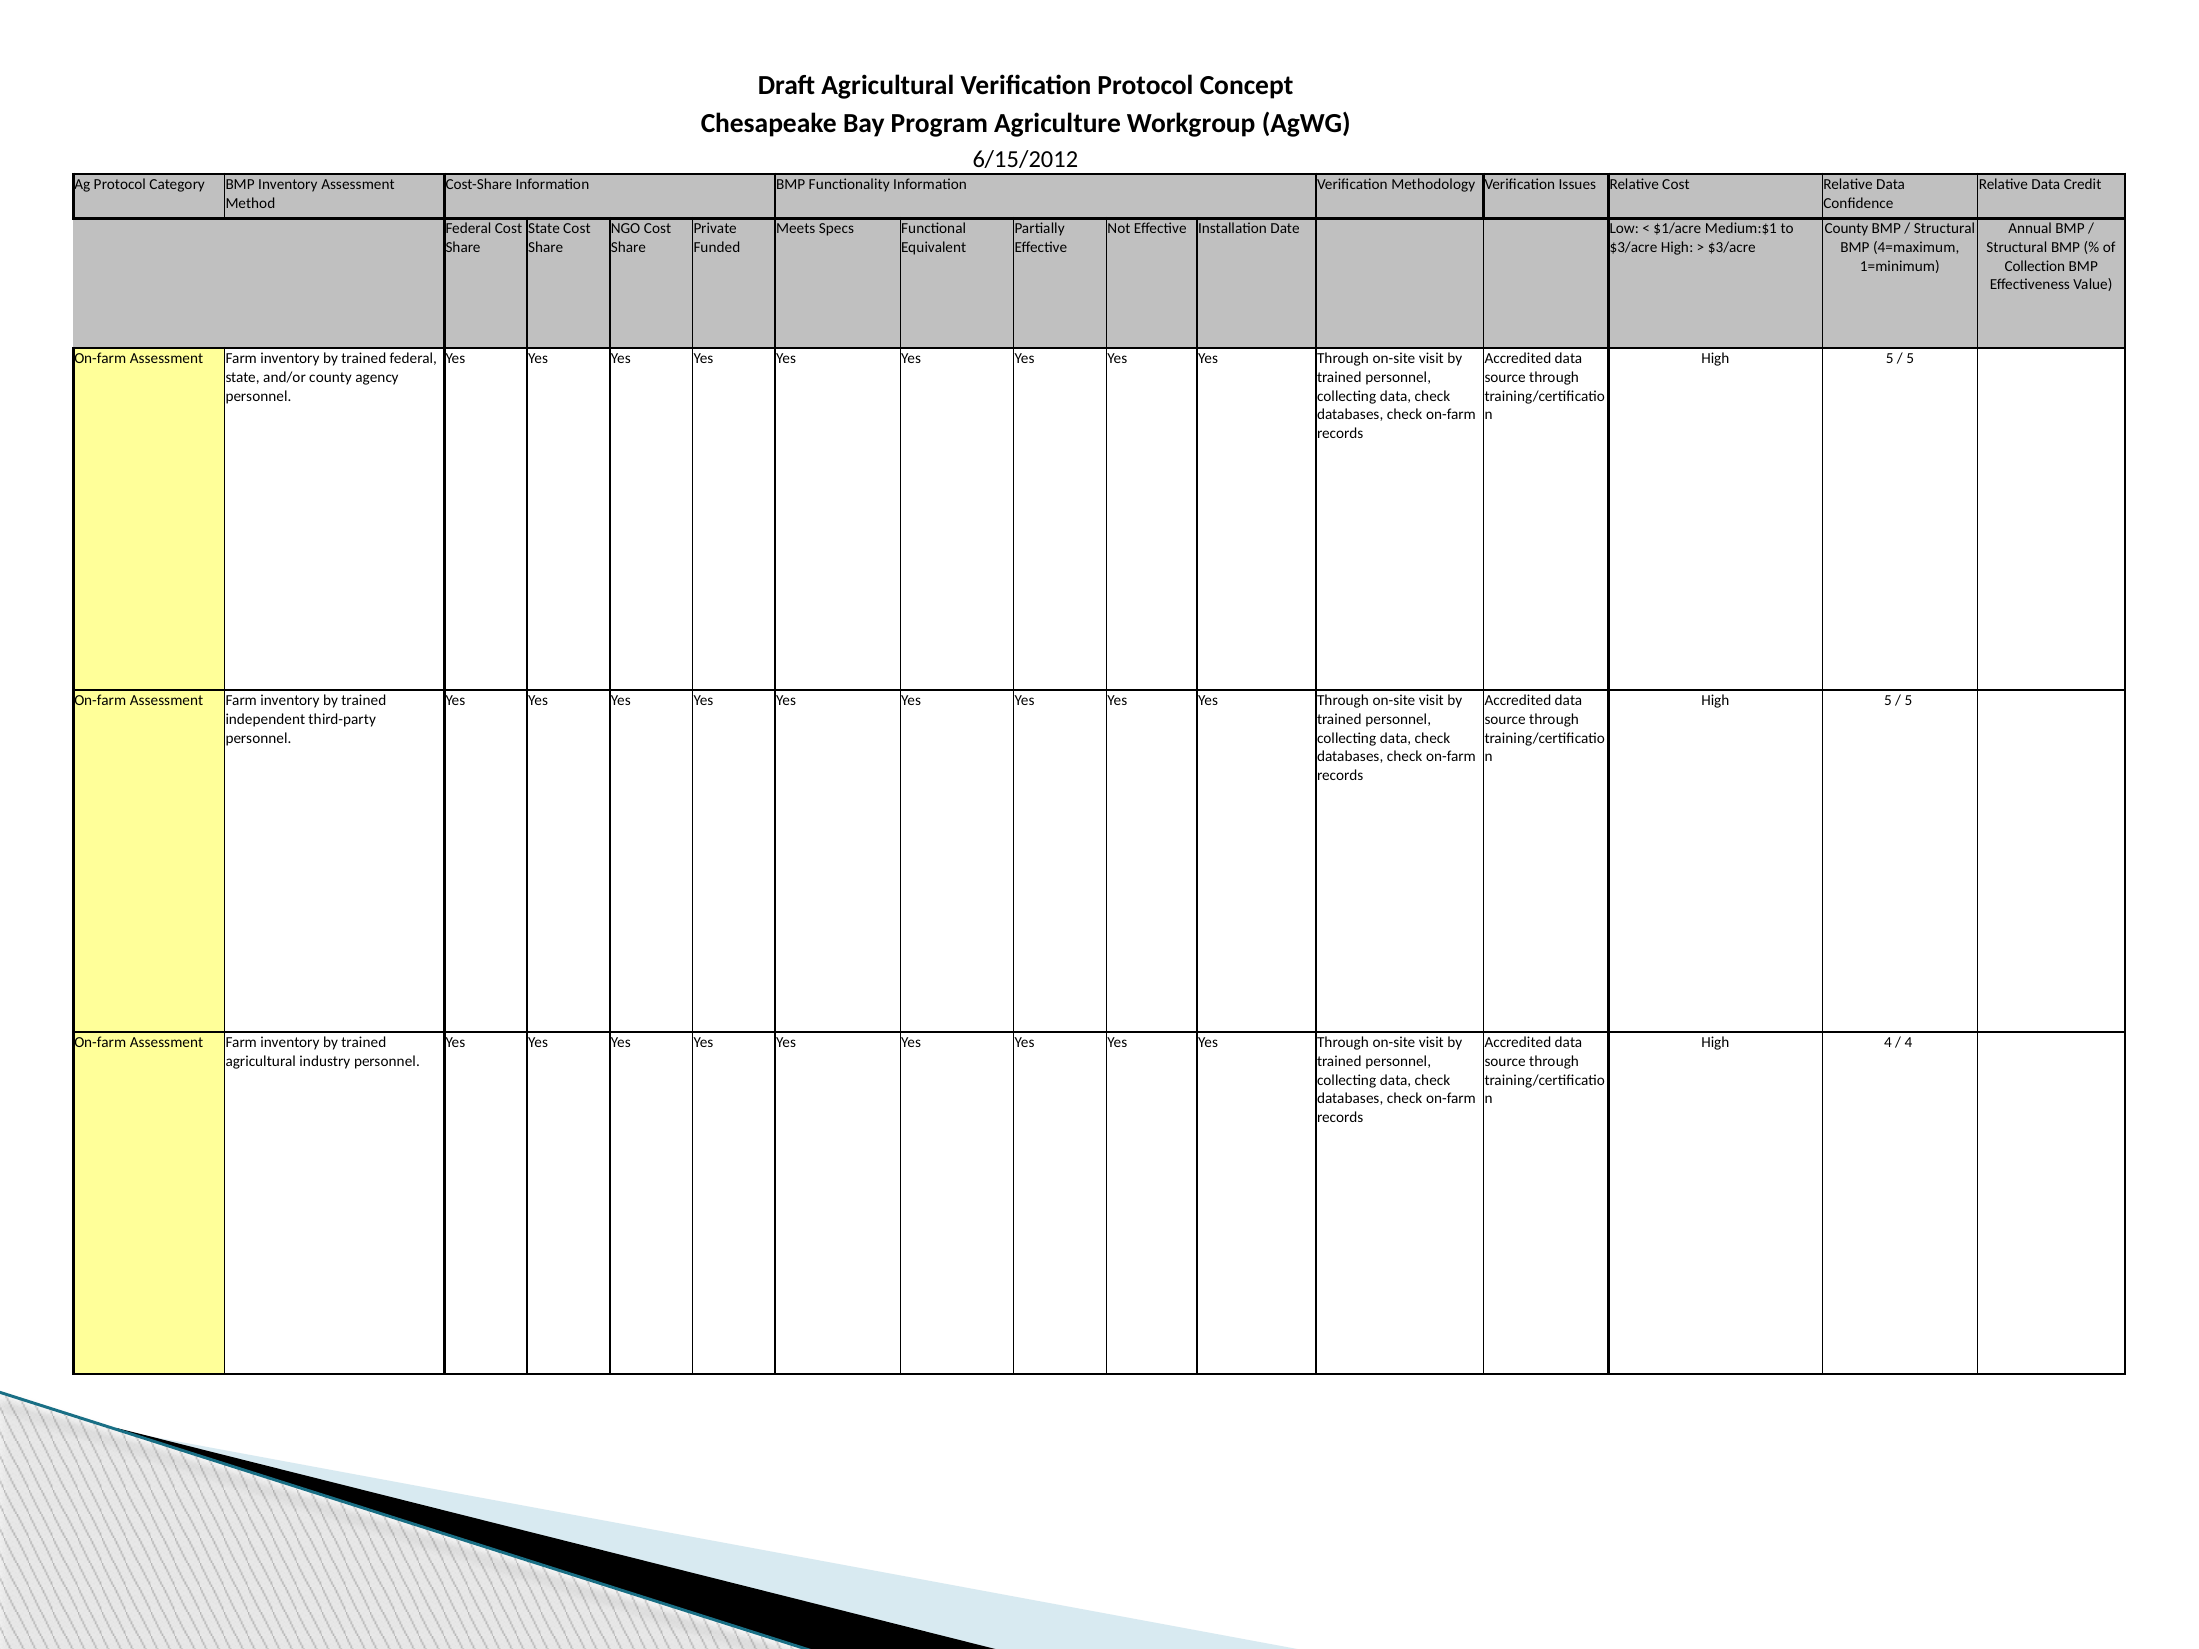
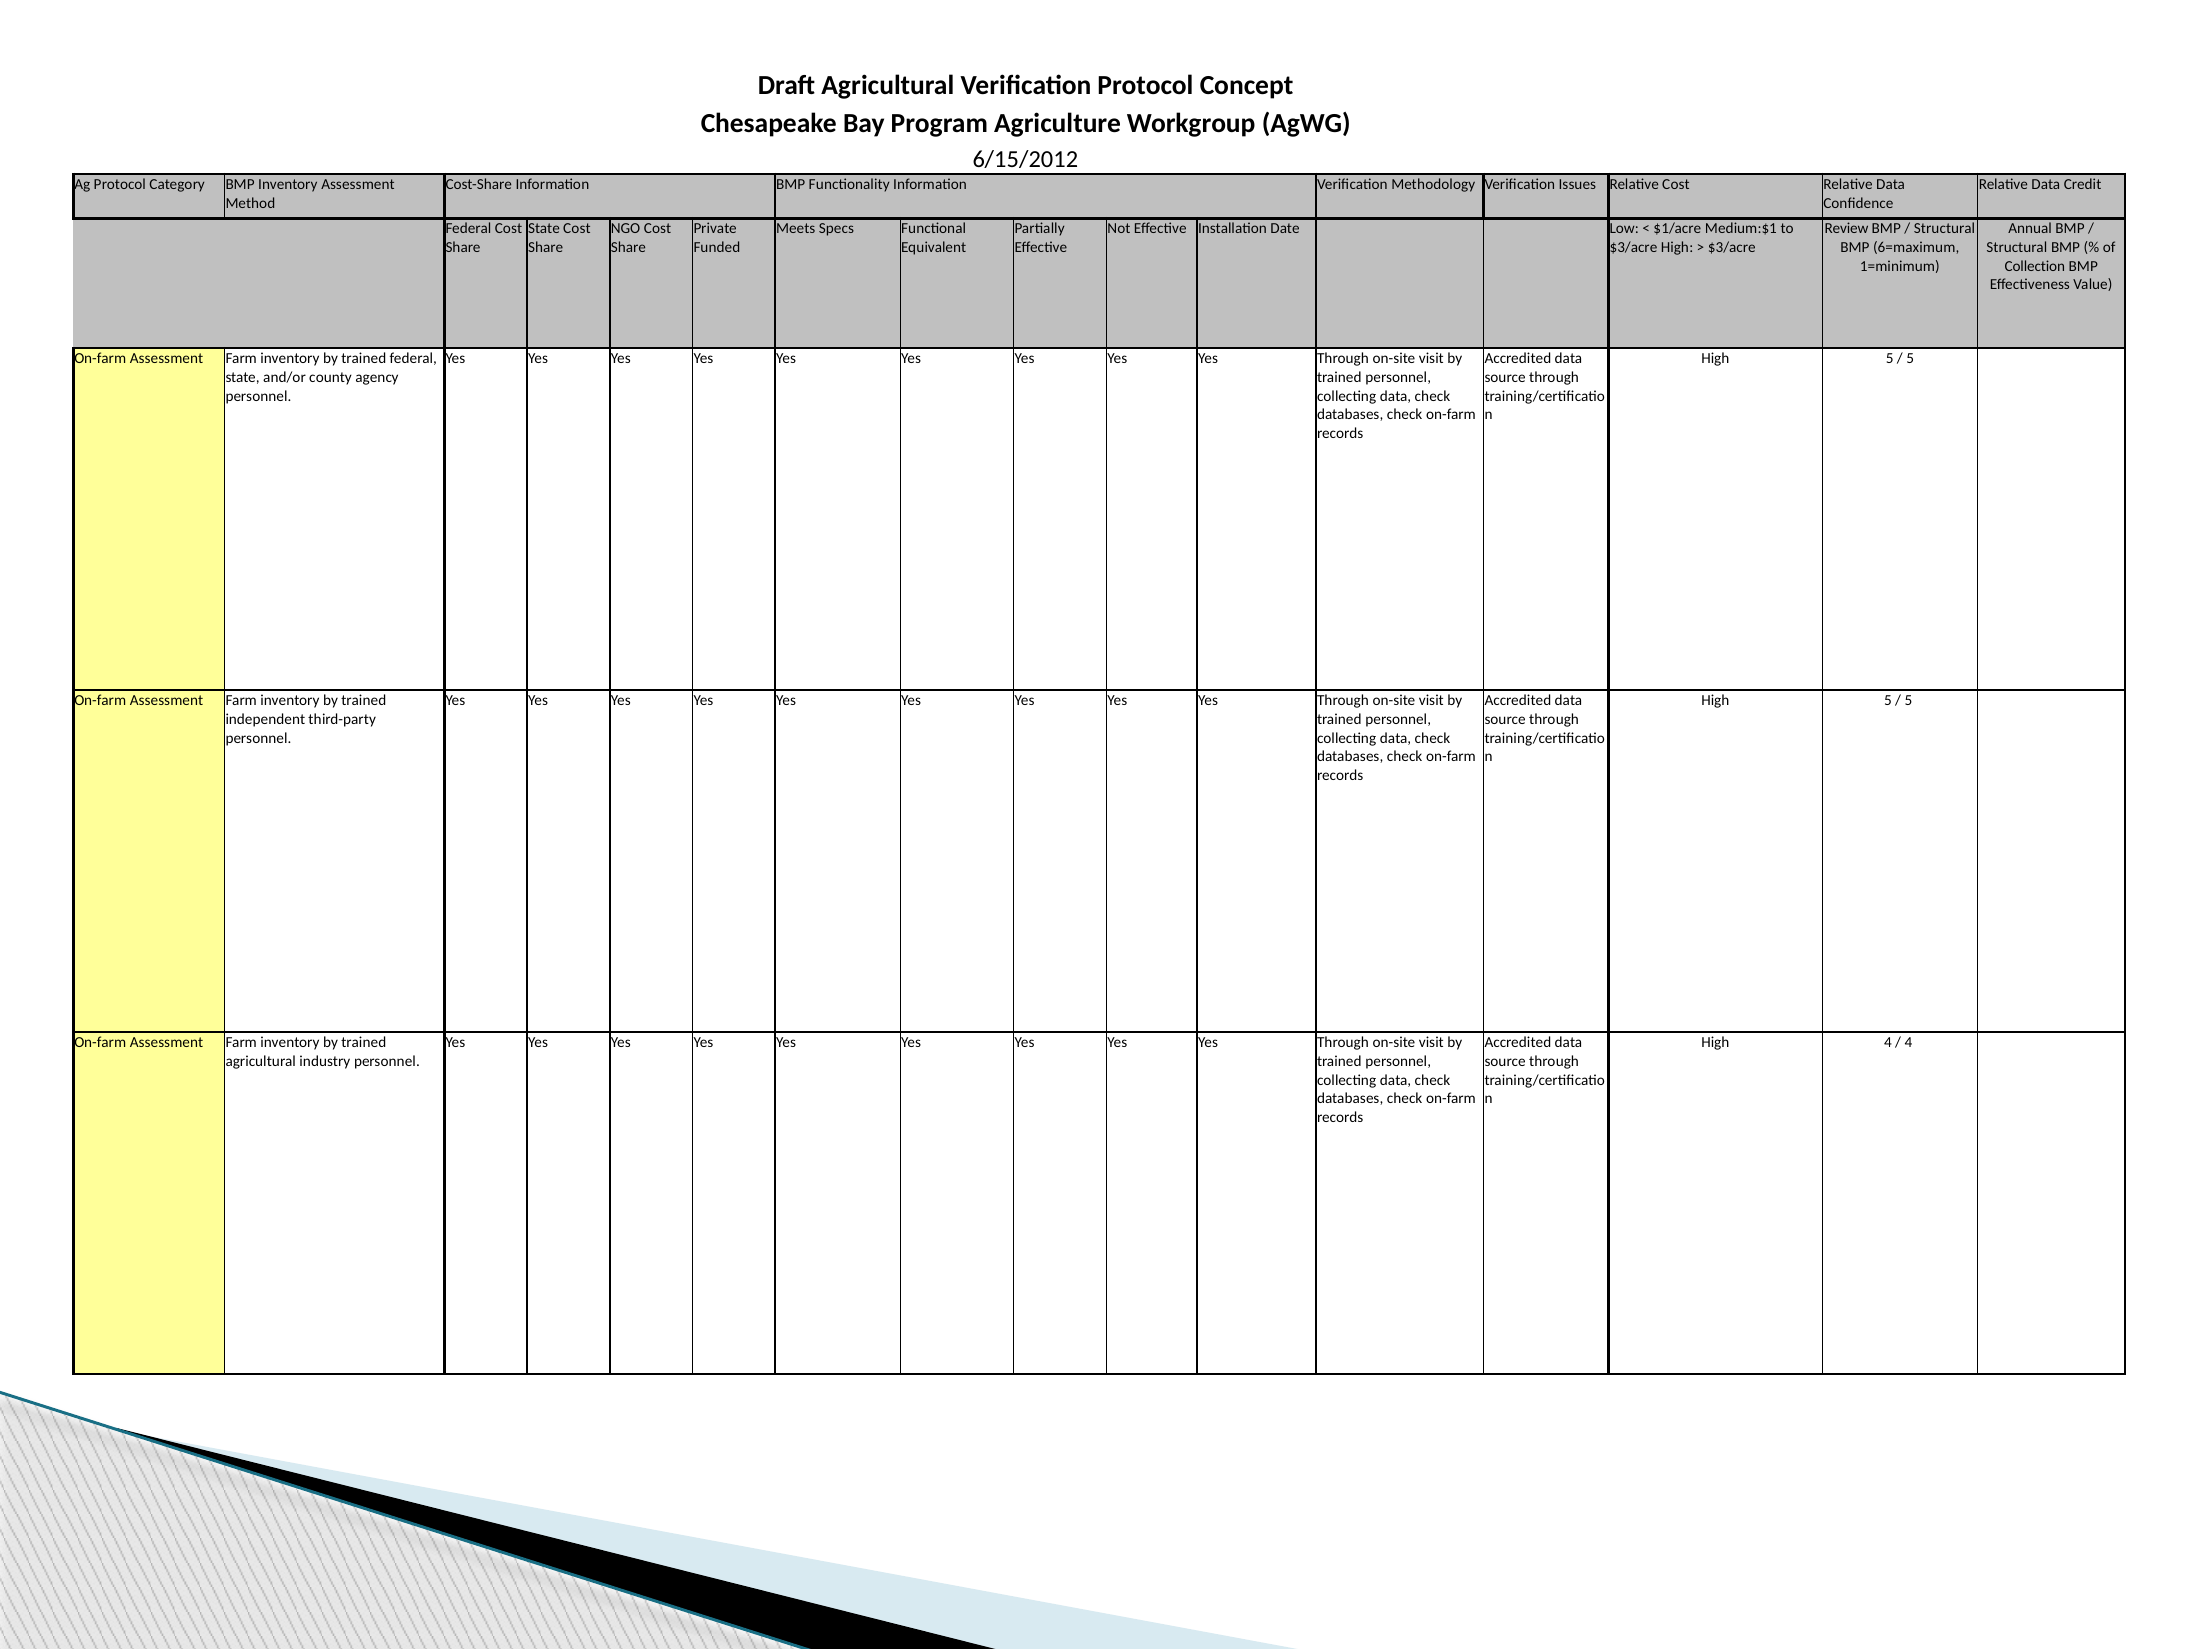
County at (1846, 229): County -> Review
4=maximum: 4=maximum -> 6=maximum
